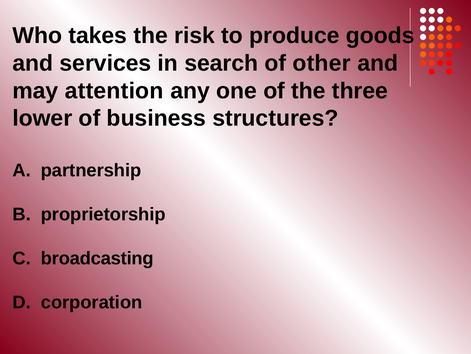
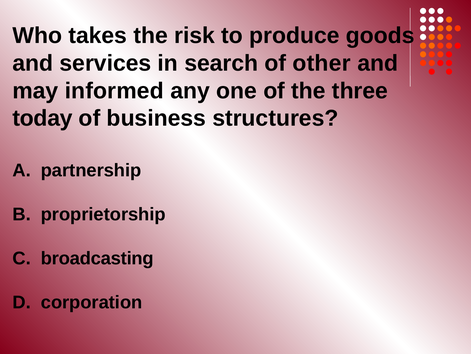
attention: attention -> informed
lower: lower -> today
